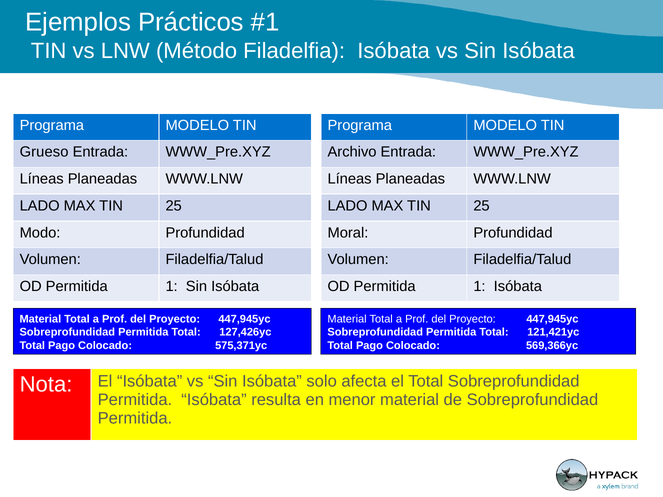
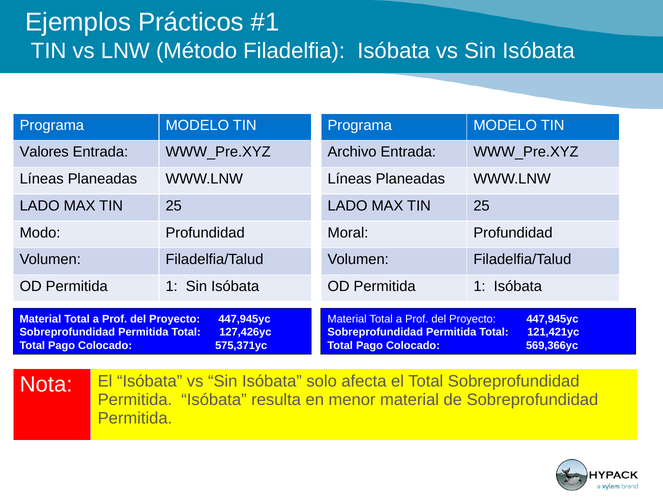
Grueso: Grueso -> Valores
